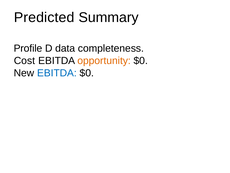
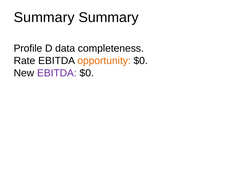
Predicted at (44, 17): Predicted -> Summary
Cost: Cost -> Rate
EBITDA at (57, 73) colour: blue -> purple
